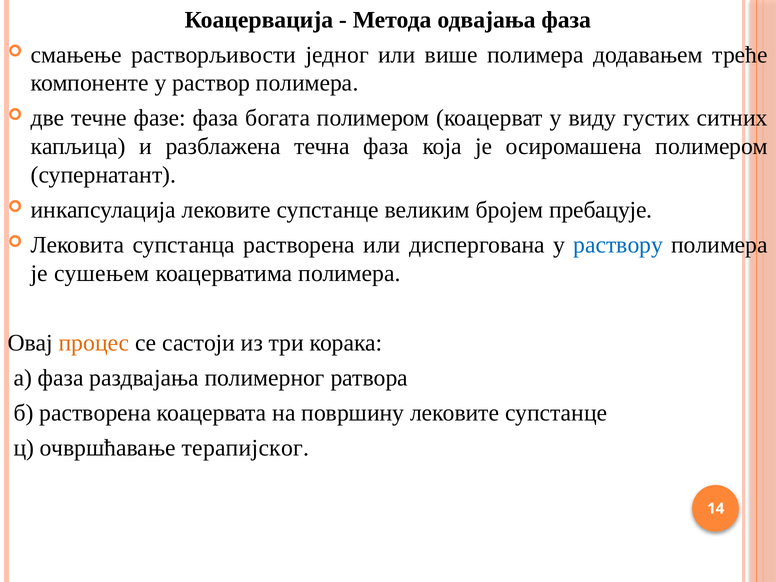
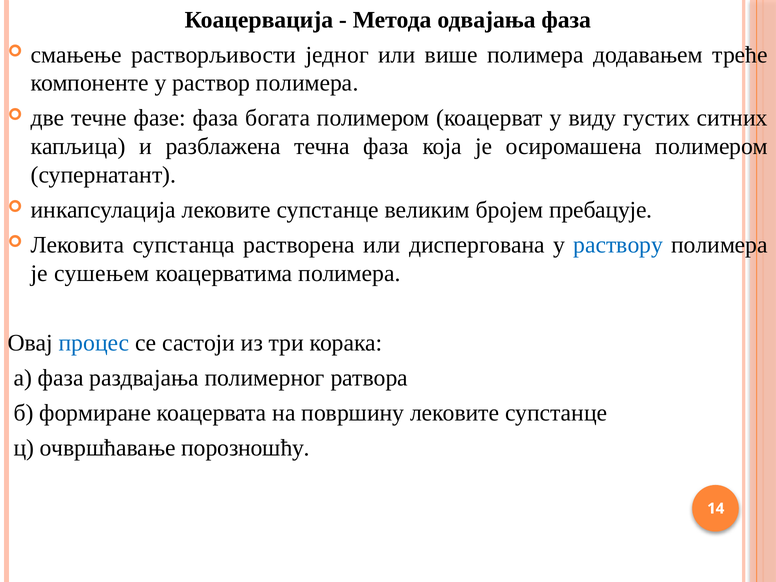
процес colour: orange -> blue
б растворена: растворена -> формиране
терапијског: терапијског -> порозношћу
